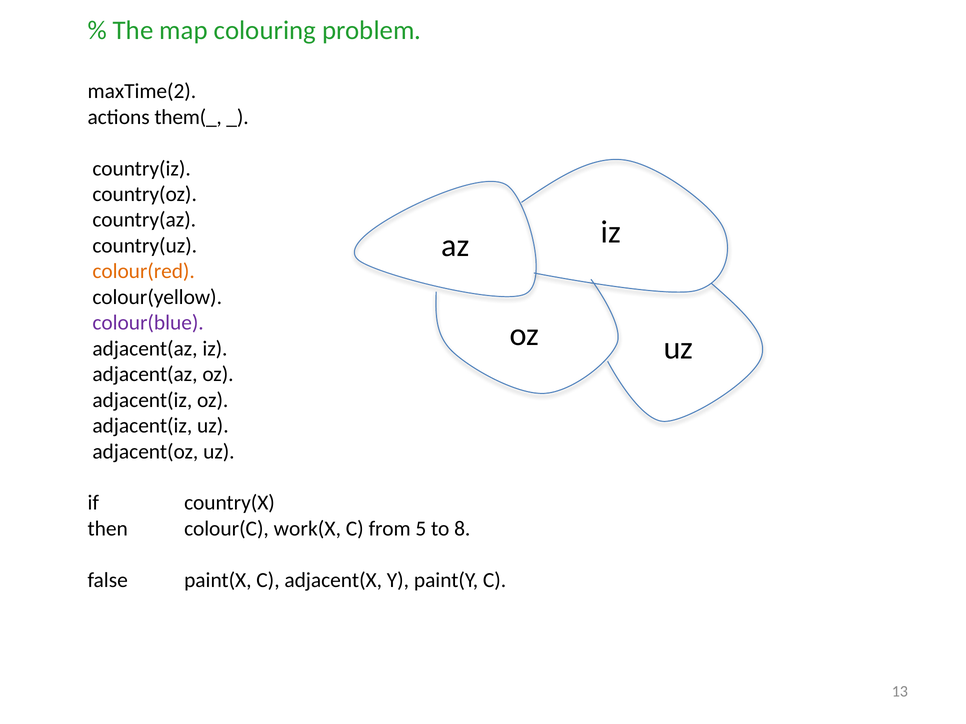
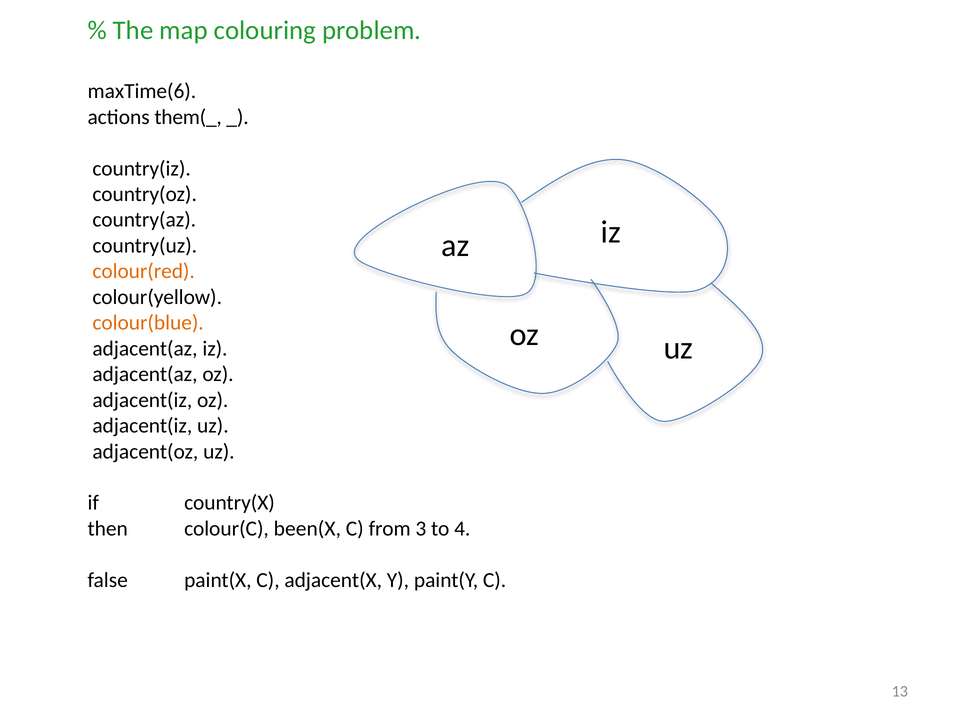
maxTime(2: maxTime(2 -> maxTime(6
colour(blue colour: purple -> orange
work(X: work(X -> been(X
5: 5 -> 3
8: 8 -> 4
